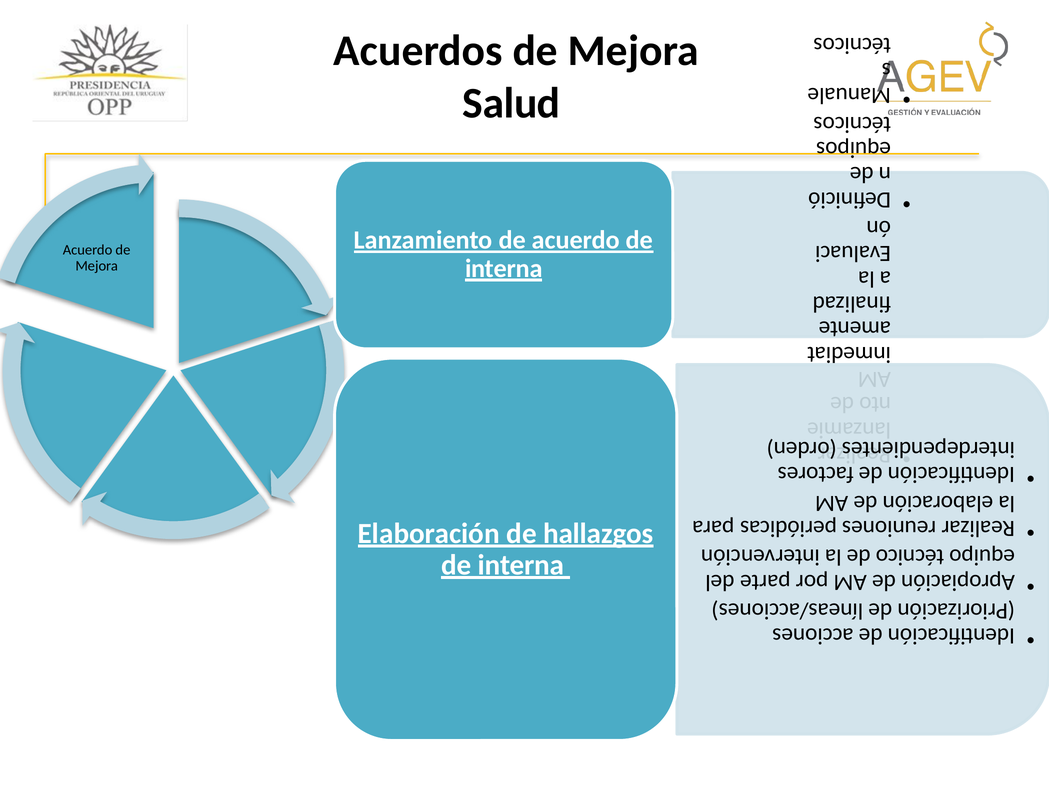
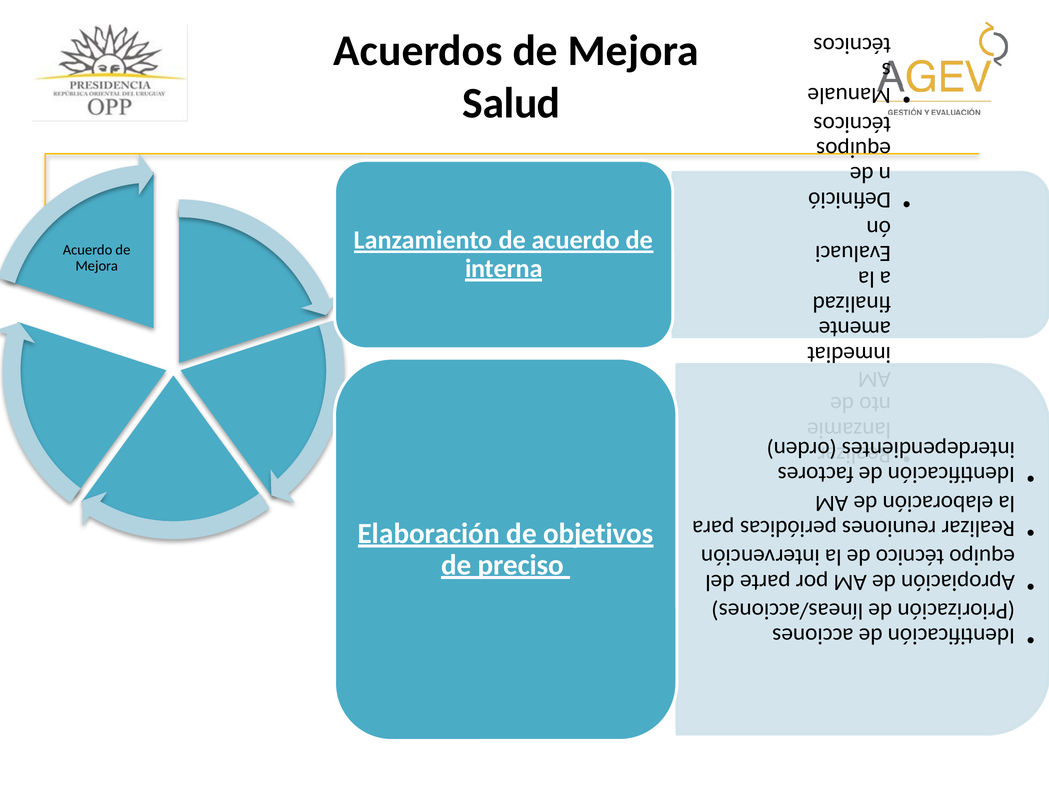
hallazgos: hallazgos -> objetivos
interna at (521, 565): interna -> preciso
